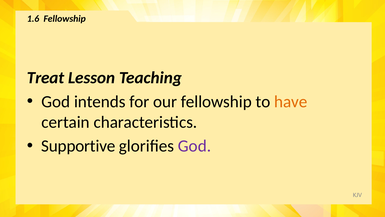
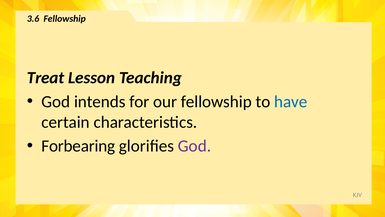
1.6: 1.6 -> 3.6
have colour: orange -> blue
Supportive: Supportive -> Forbearing
